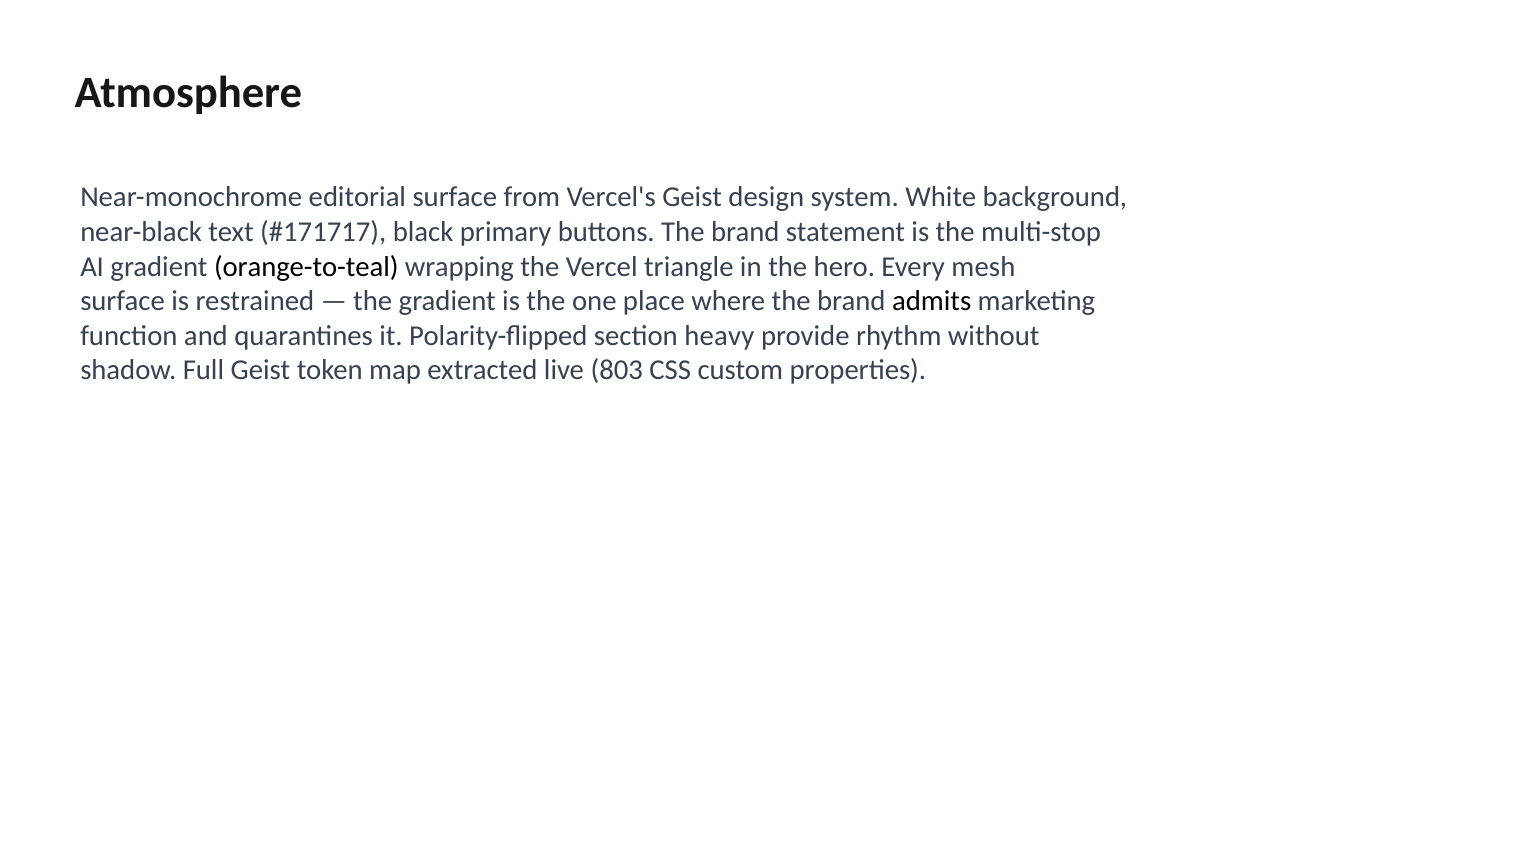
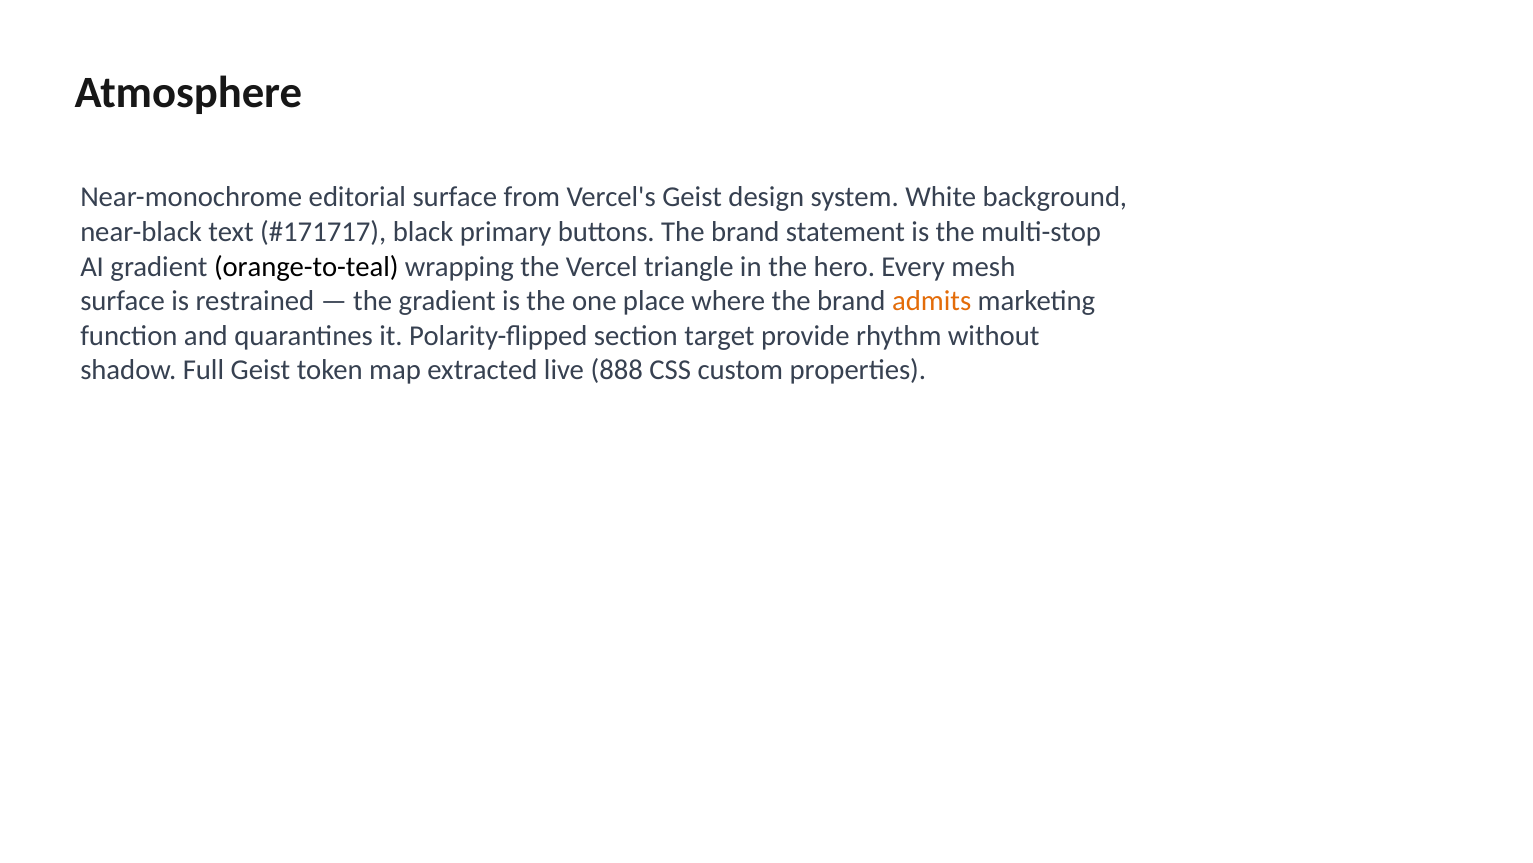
admits colour: black -> orange
heavy: heavy -> target
803: 803 -> 888
